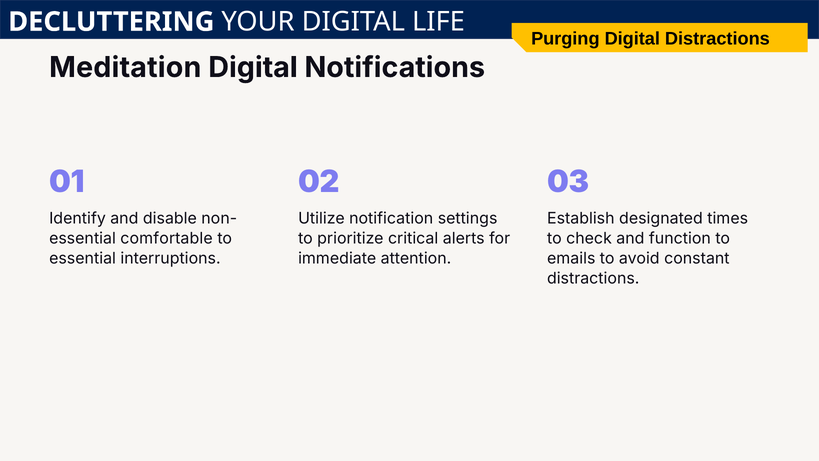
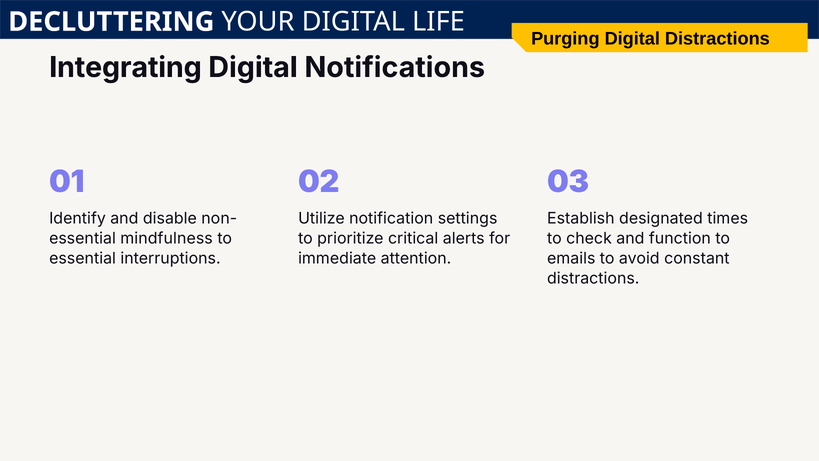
Meditation: Meditation -> Integrating
comfortable: comfortable -> mindfulness
